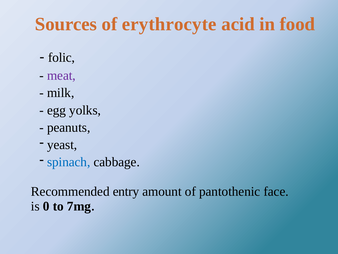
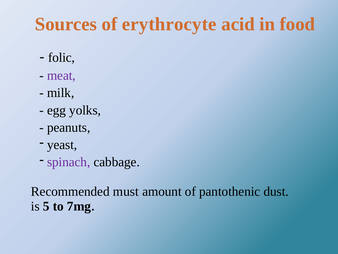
spinach colour: blue -> purple
entry: entry -> must
face: face -> dust
0: 0 -> 5
